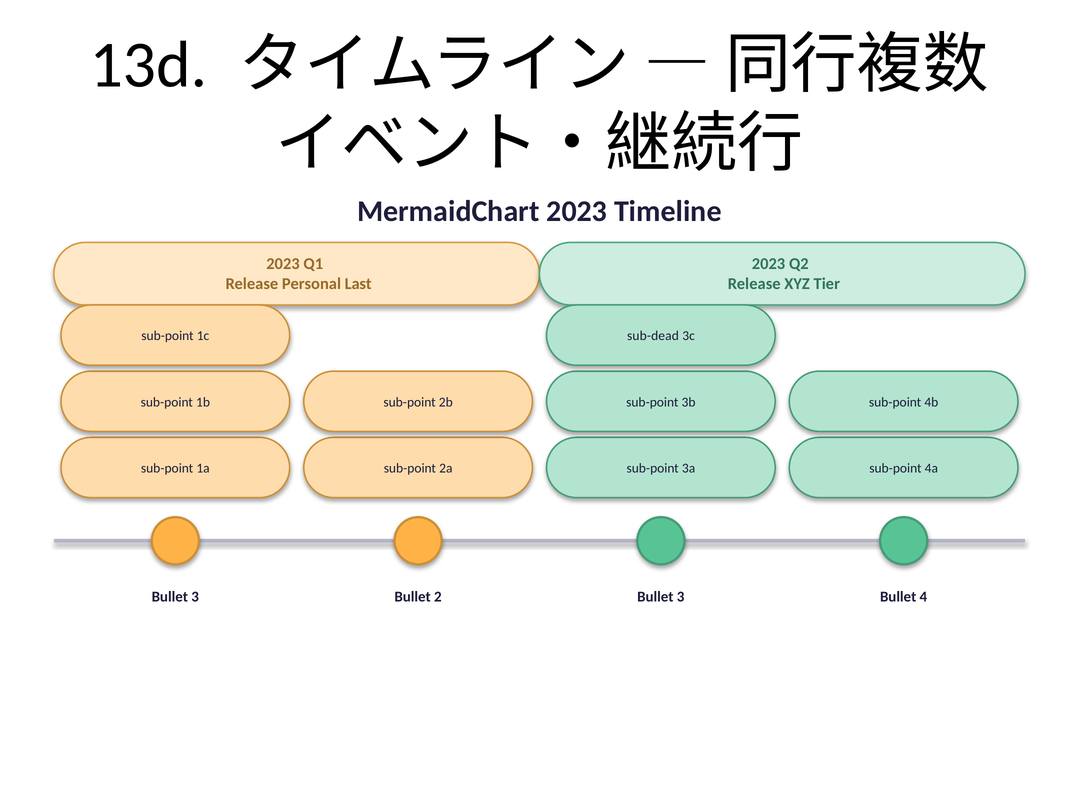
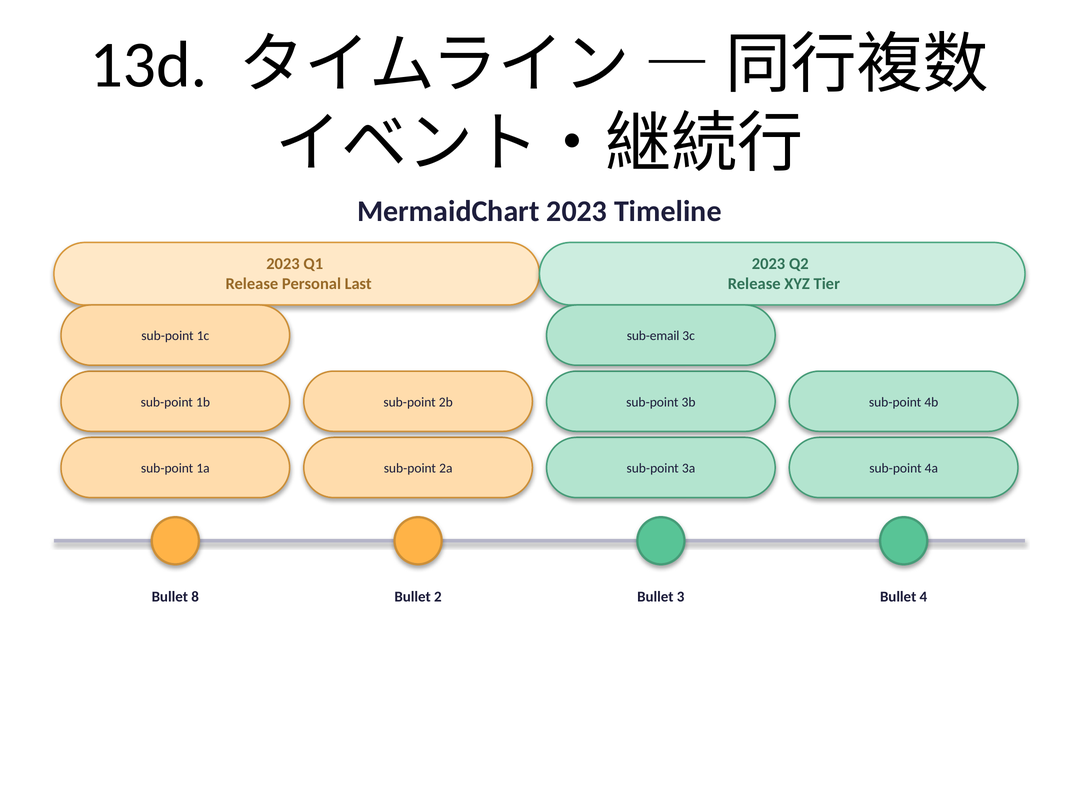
sub-dead: sub-dead -> sub-email
3 at (195, 596): 3 -> 8
